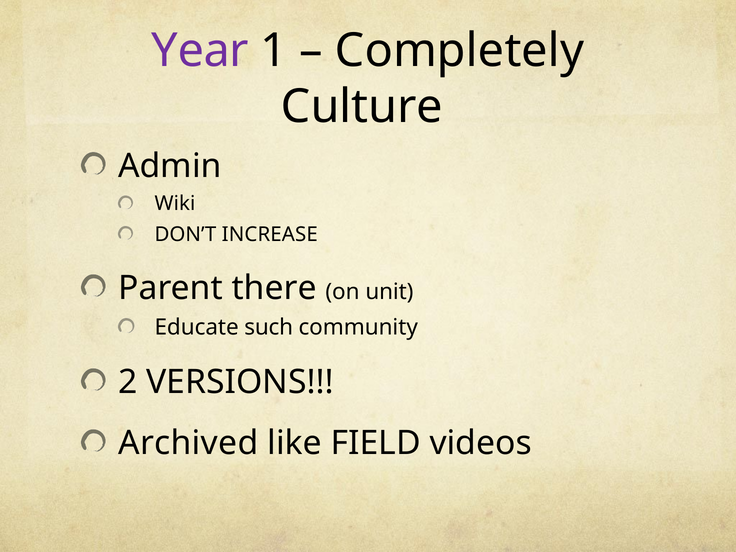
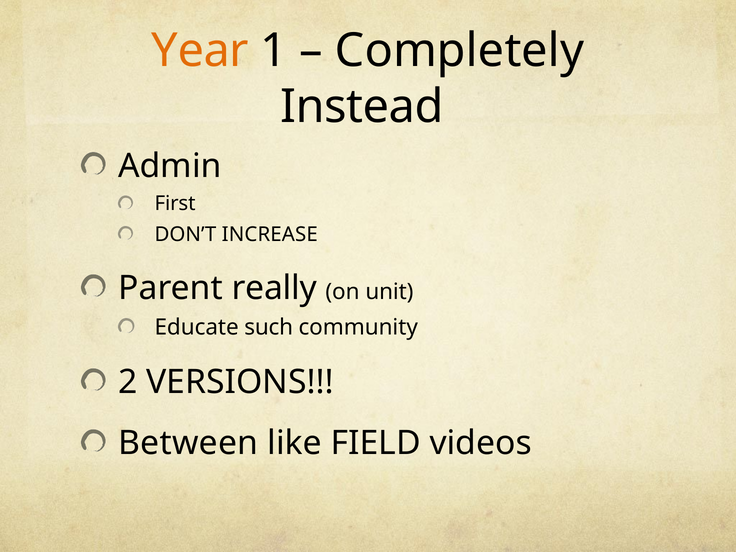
Year colour: purple -> orange
Culture: Culture -> Instead
Wiki: Wiki -> First
there: there -> really
Archived: Archived -> Between
